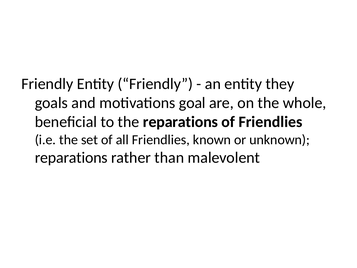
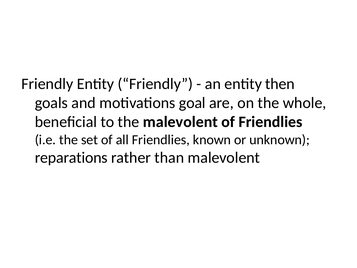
they: they -> then
the reparations: reparations -> malevolent
